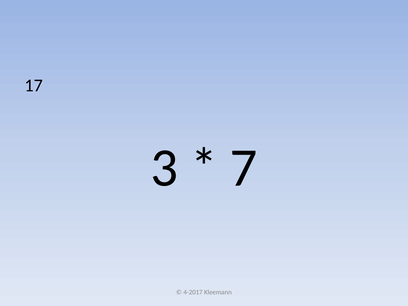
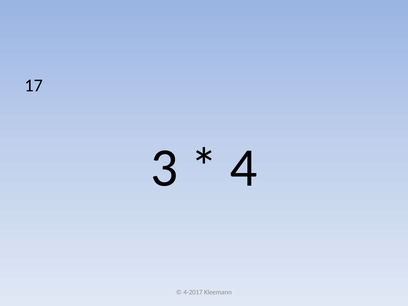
7: 7 -> 4
